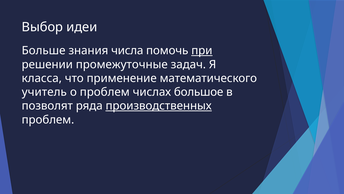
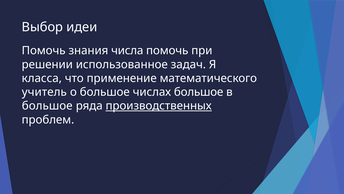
Больше at (44, 51): Больше -> Помочь
при underline: present -> none
промежуточные: промежуточные -> использованное
о проблем: проблем -> большое
позволят at (47, 106): позволят -> большое
